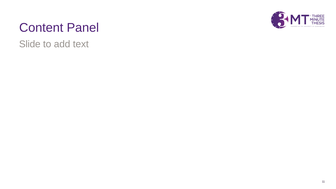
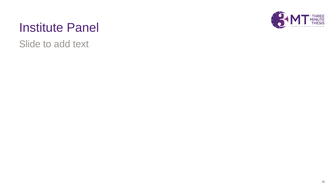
Content: Content -> Institute
